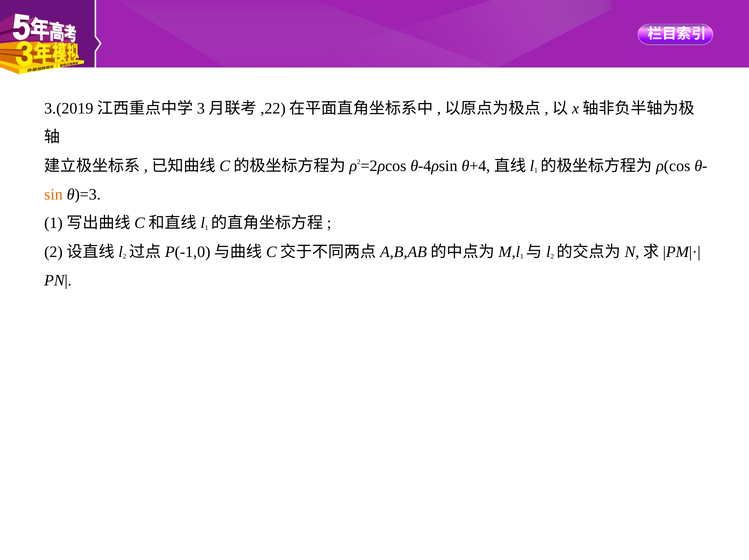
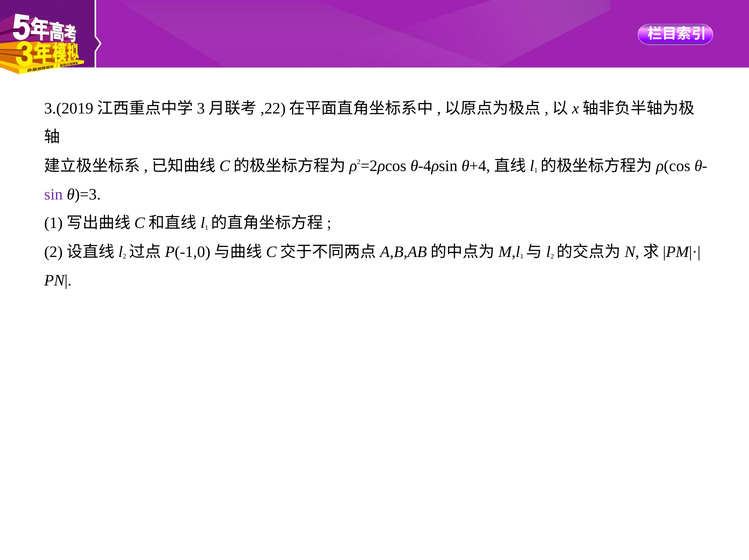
sin colour: orange -> purple
